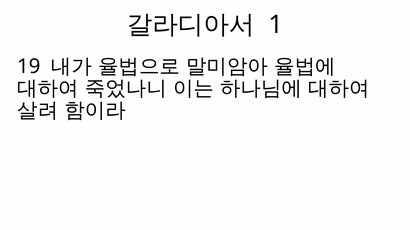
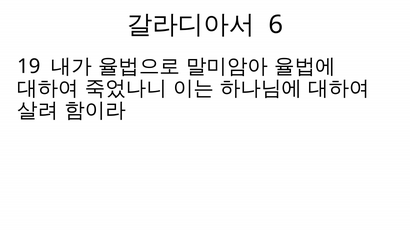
1: 1 -> 6
